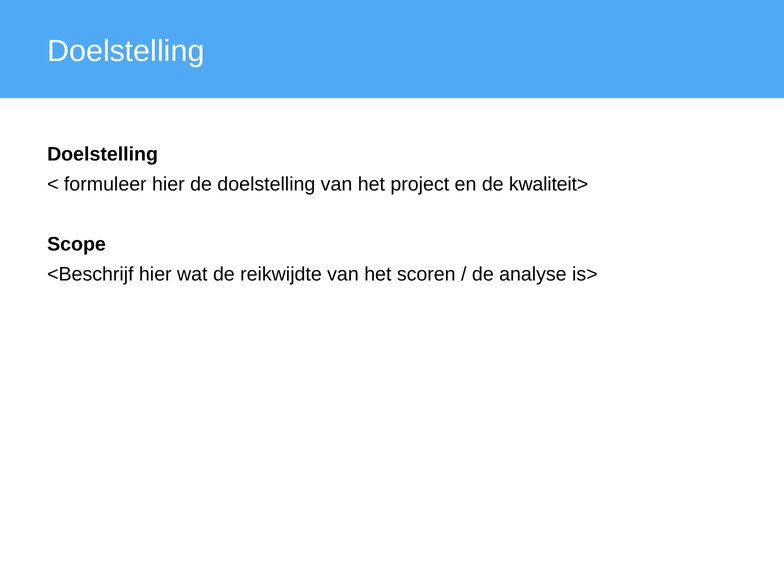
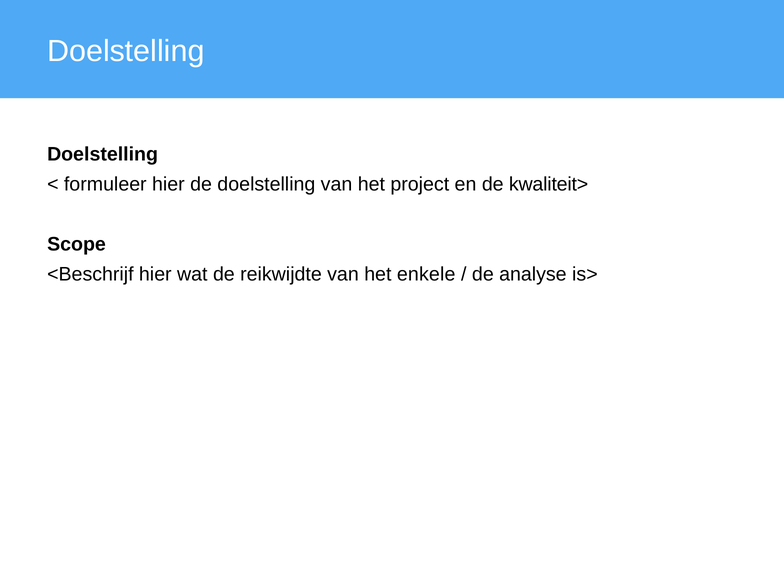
scoren: scoren -> enkele
